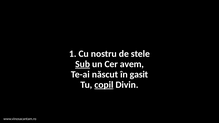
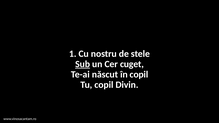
avem: avem -> cuget
în gasit: gasit -> copil
copil at (104, 85) underline: present -> none
